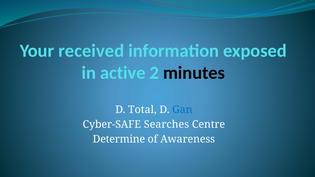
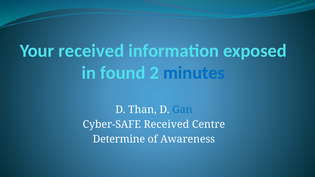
active: active -> found
minutes colour: black -> blue
Total: Total -> Than
Cyber-SAFE Searches: Searches -> Received
